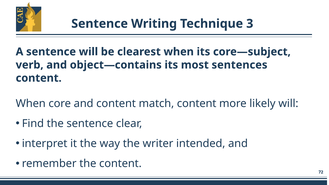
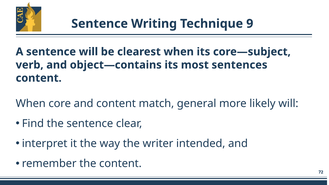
3: 3 -> 9
match content: content -> general
